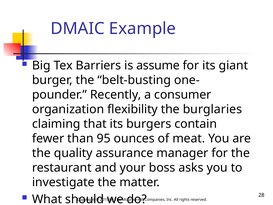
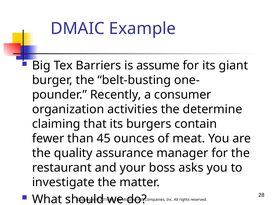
flexibility: flexibility -> activities
burglaries: burglaries -> determine
95: 95 -> 45
